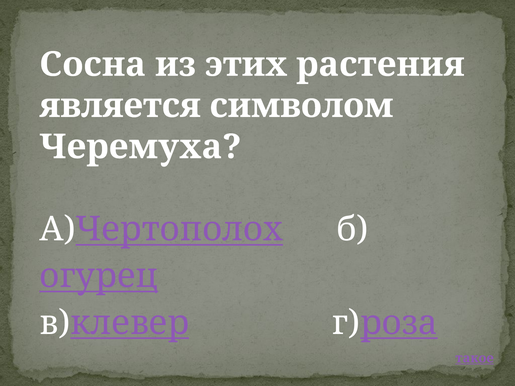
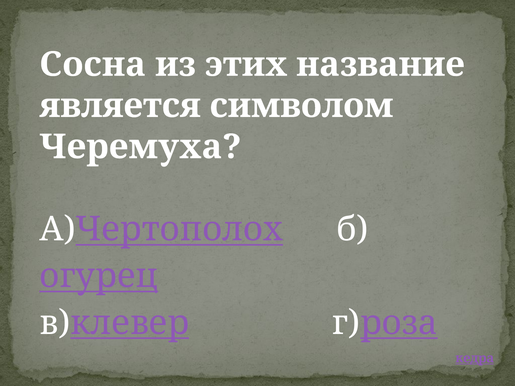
растения: растения -> название
такое: такое -> кедра
